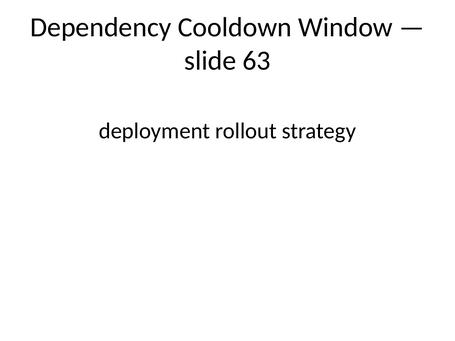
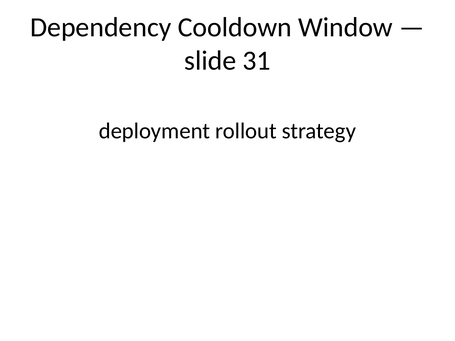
63: 63 -> 31
